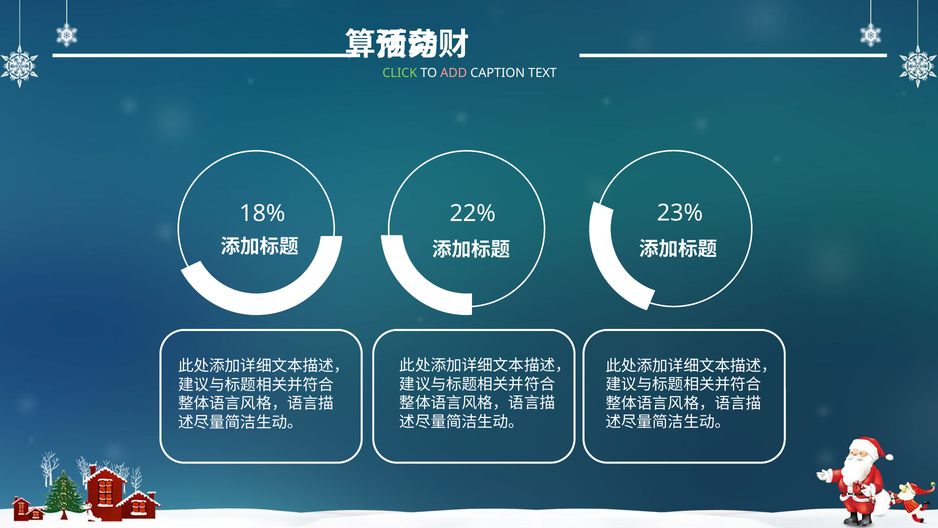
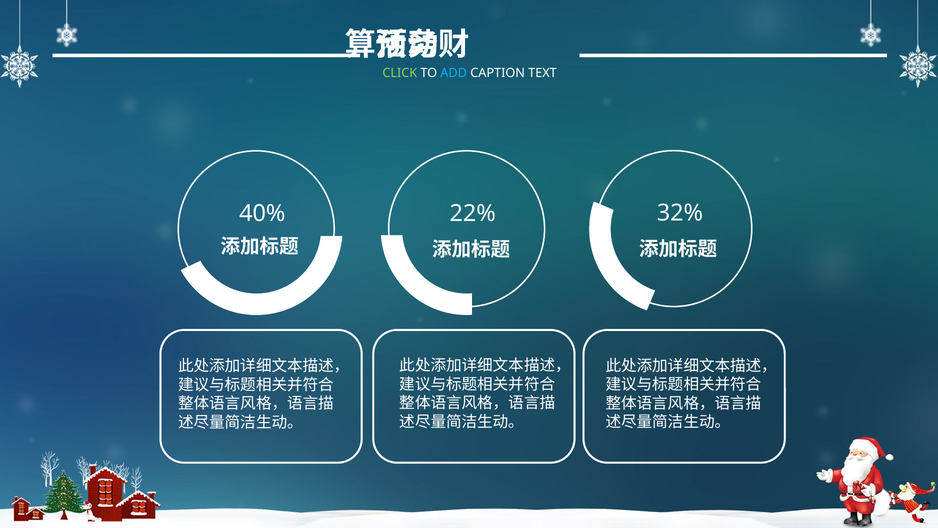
ADD colour: pink -> light blue
23%: 23% -> 32%
18%: 18% -> 40%
